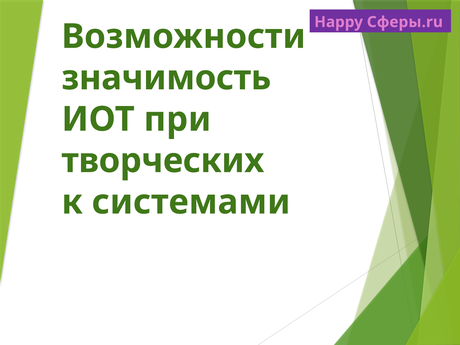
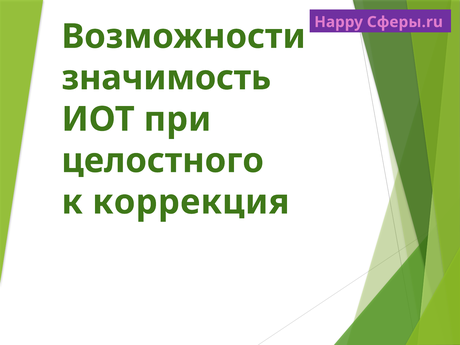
творческих: творческих -> целостного
системами: системами -> коррекция
